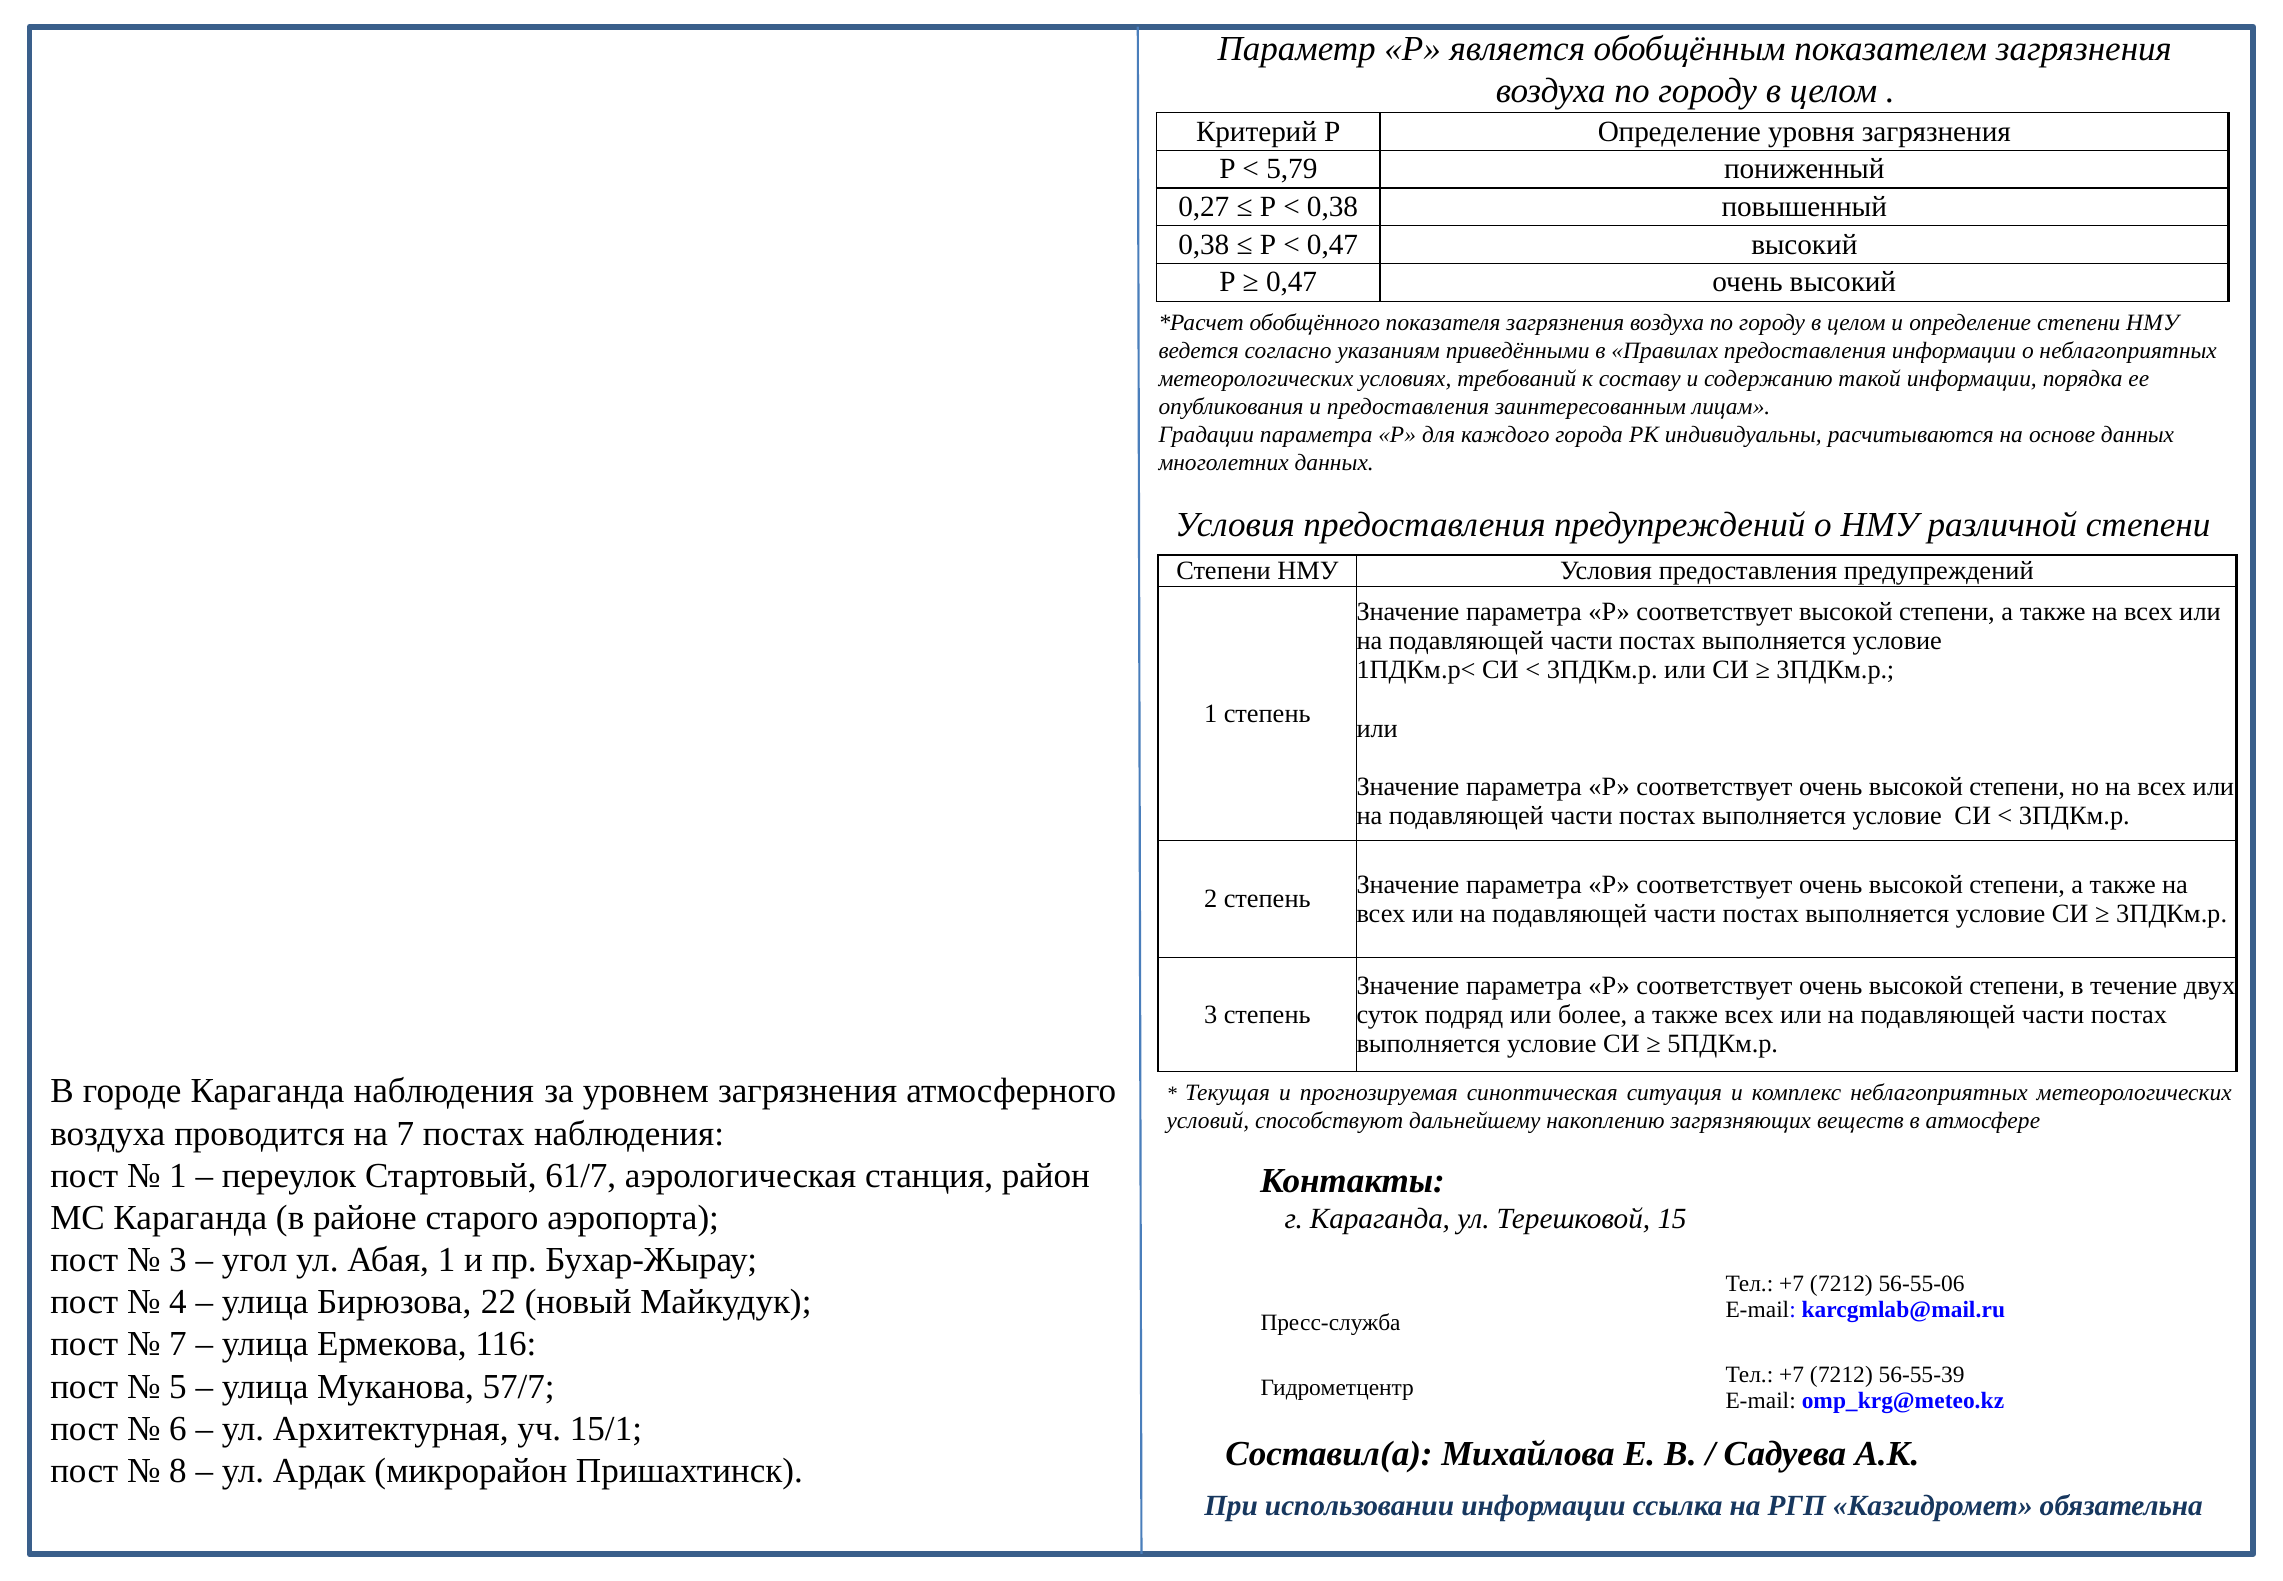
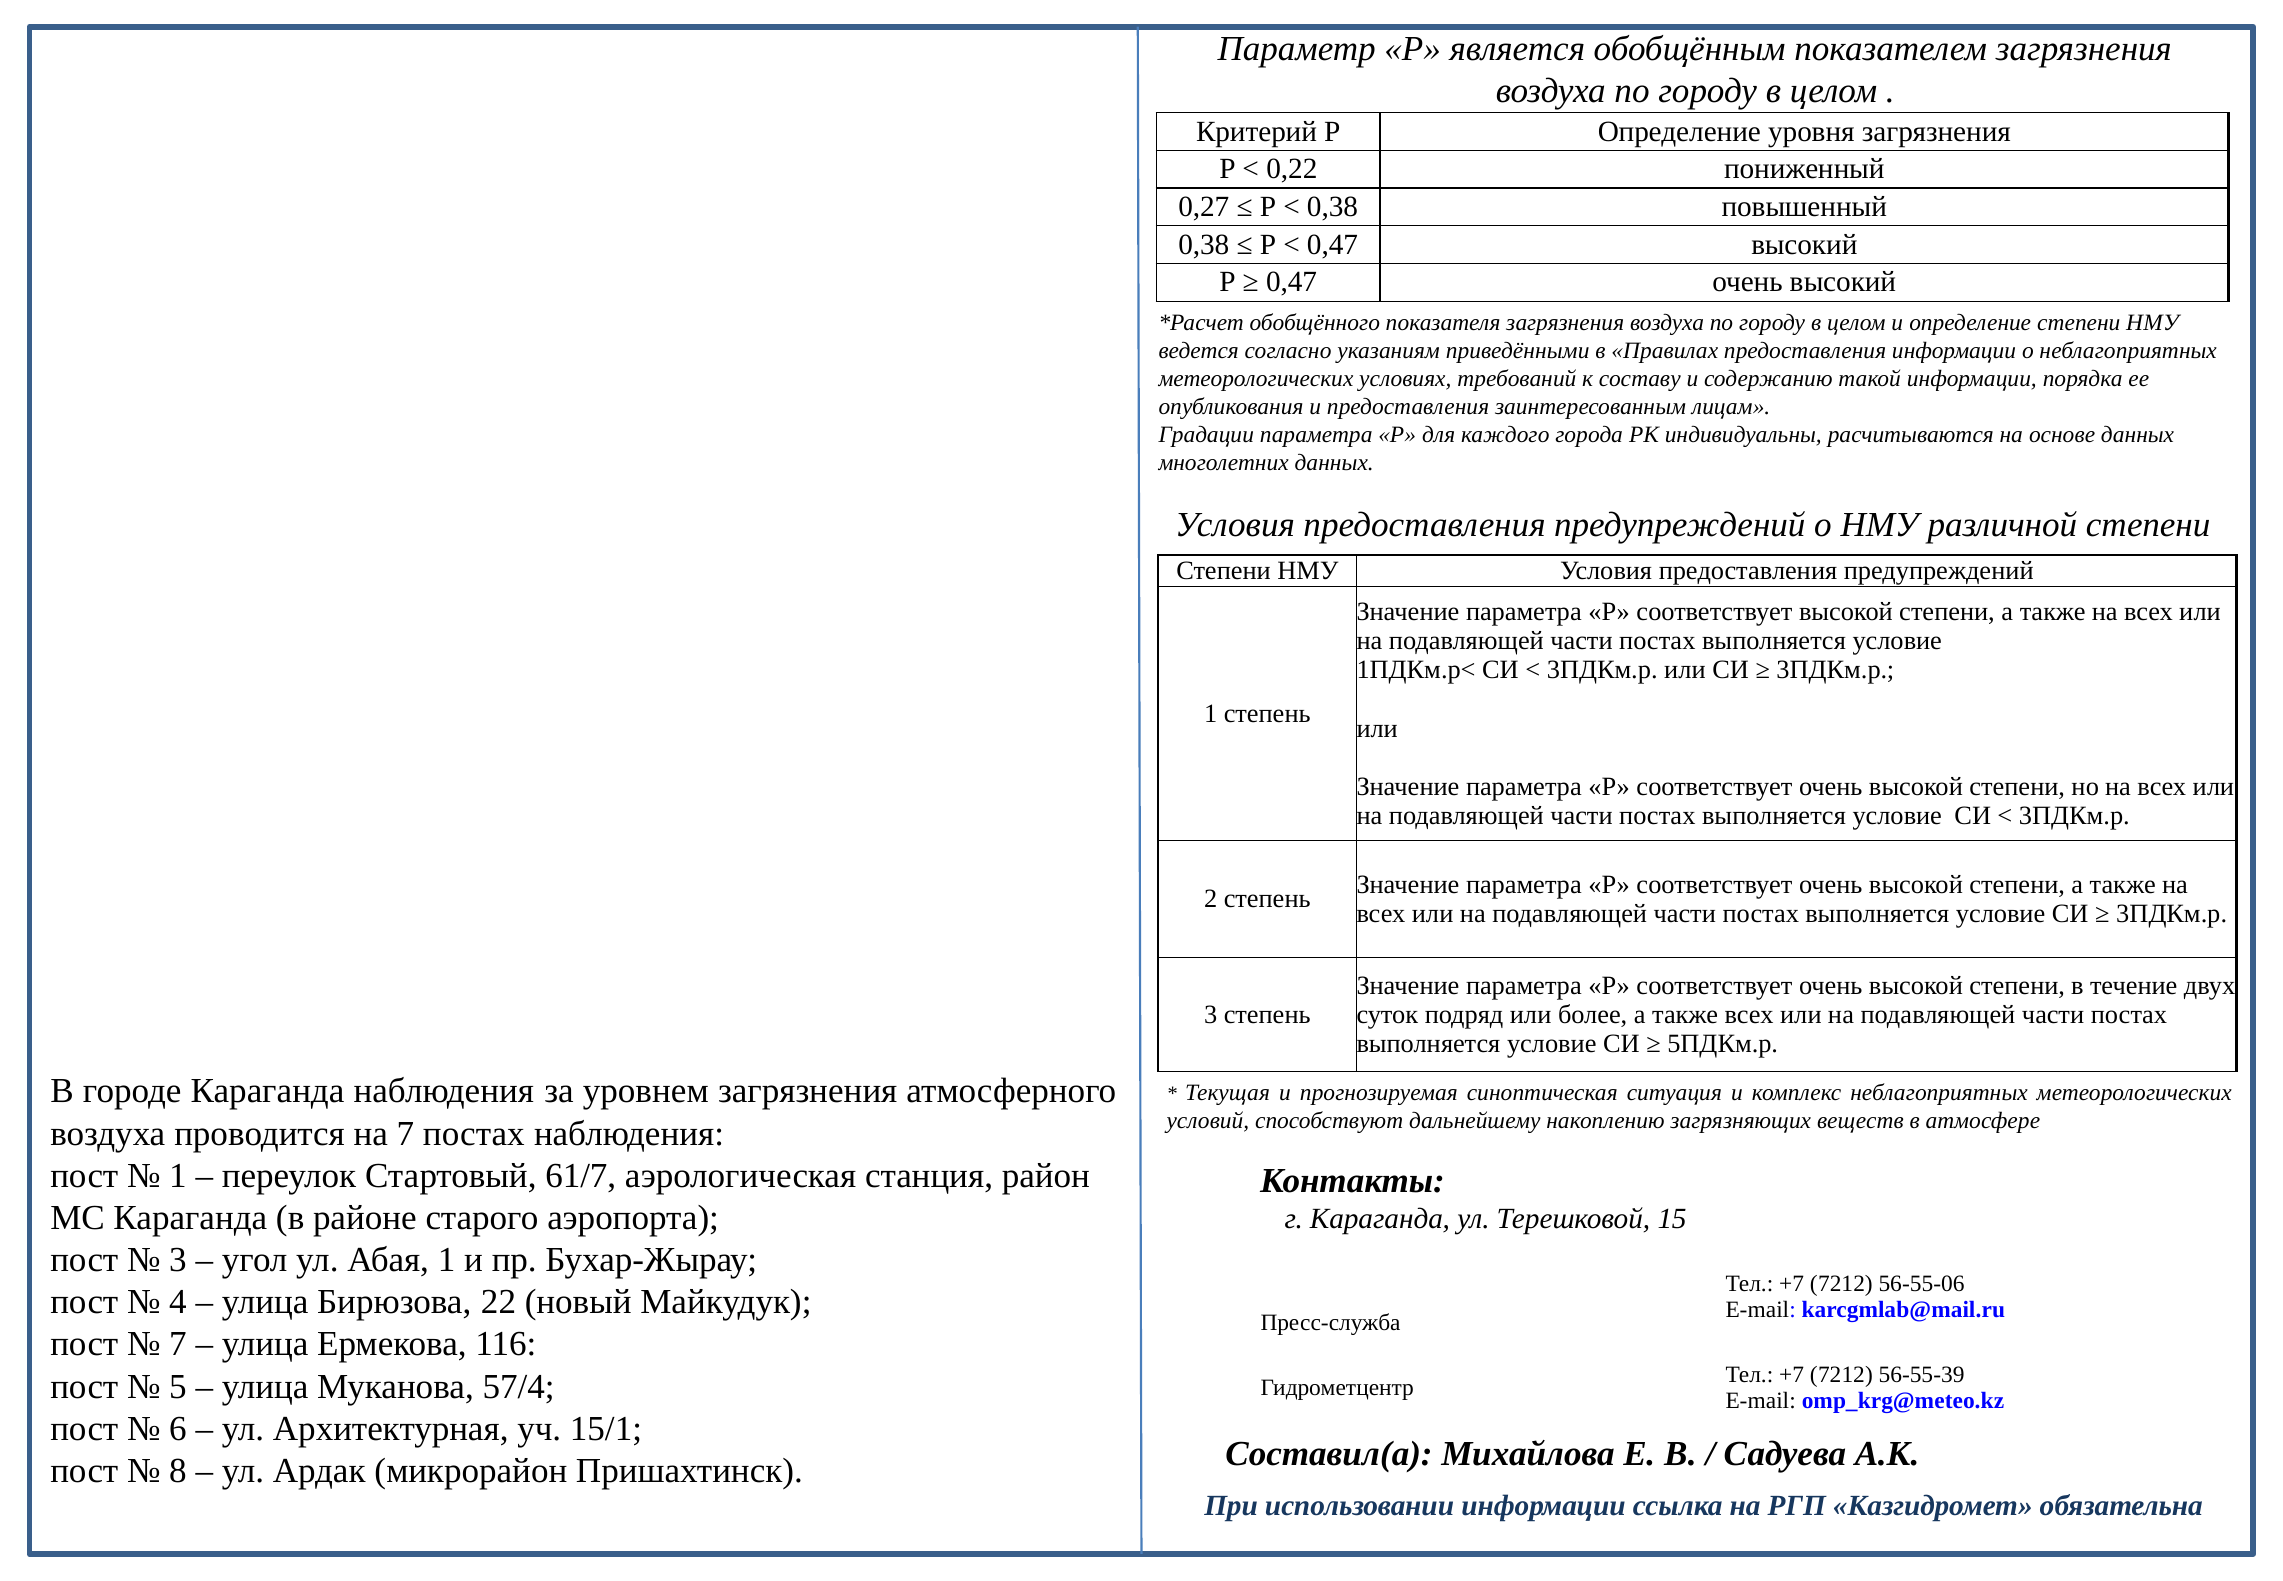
5,79: 5,79 -> 0,22
57/7: 57/7 -> 57/4
